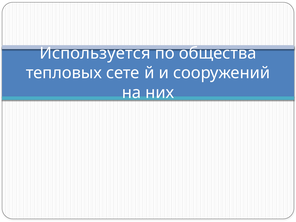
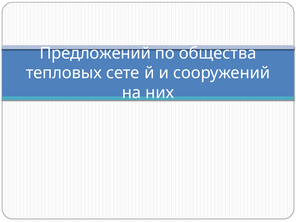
Используется: Используется -> Предложений
